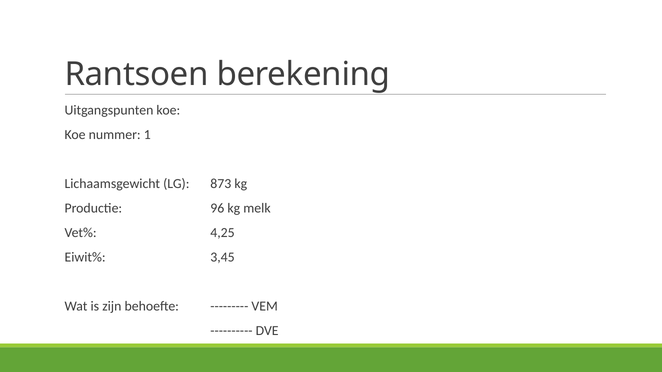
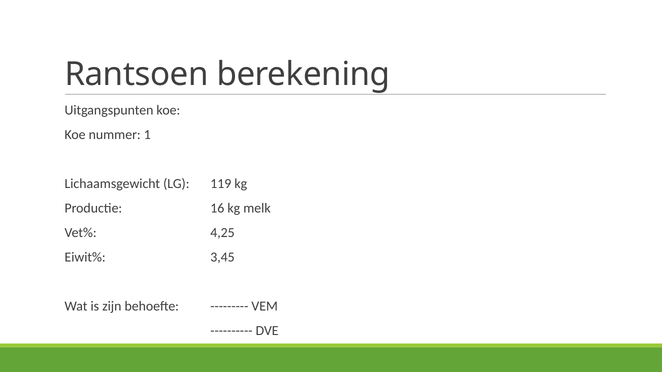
873: 873 -> 119
96: 96 -> 16
